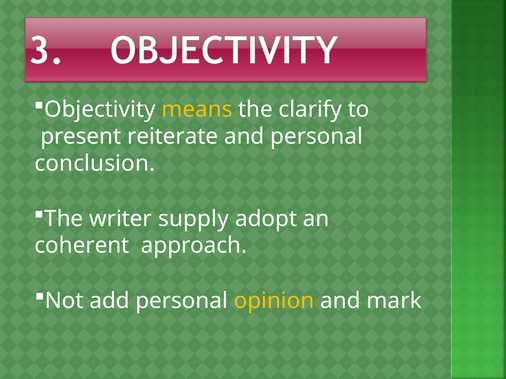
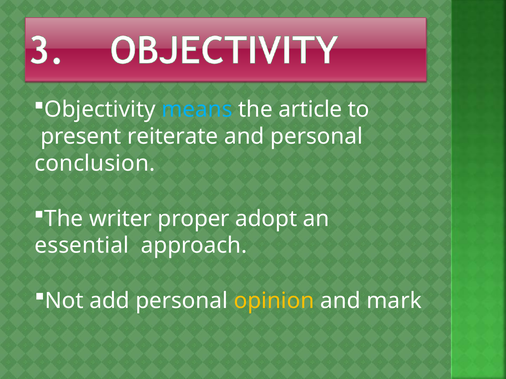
means colour: yellow -> light blue
clarify: clarify -> article
supply: supply -> proper
coherent: coherent -> essential
